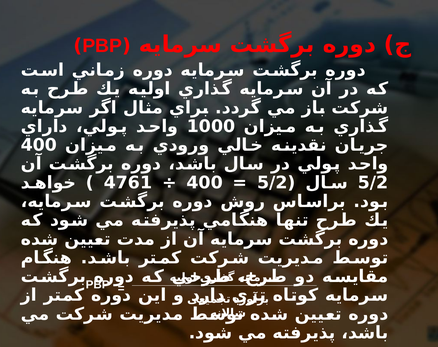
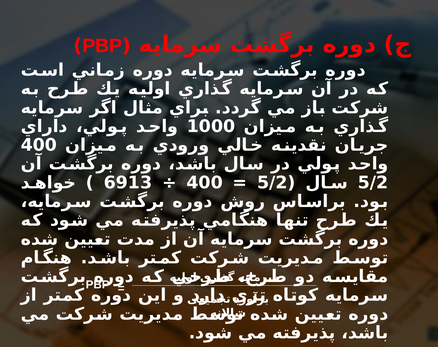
4761: 4761 -> 6913
